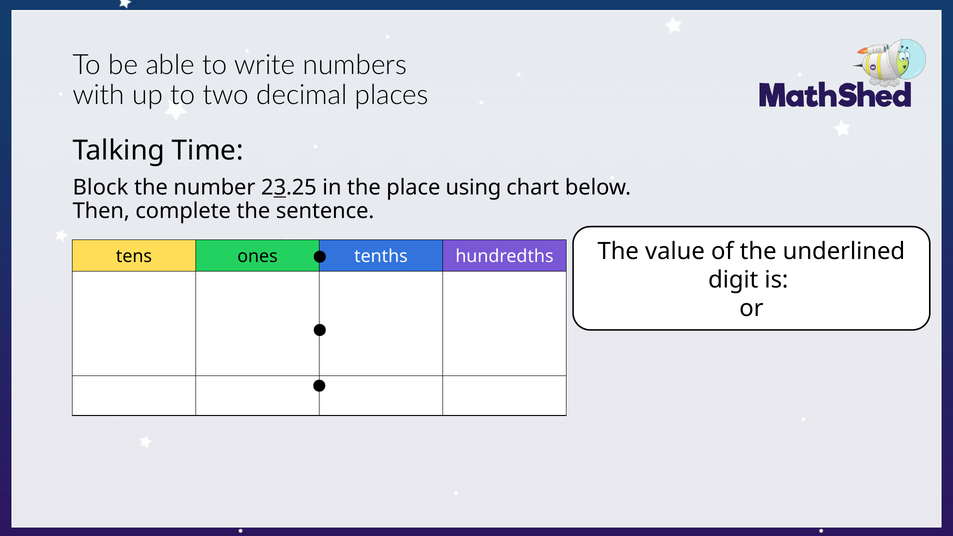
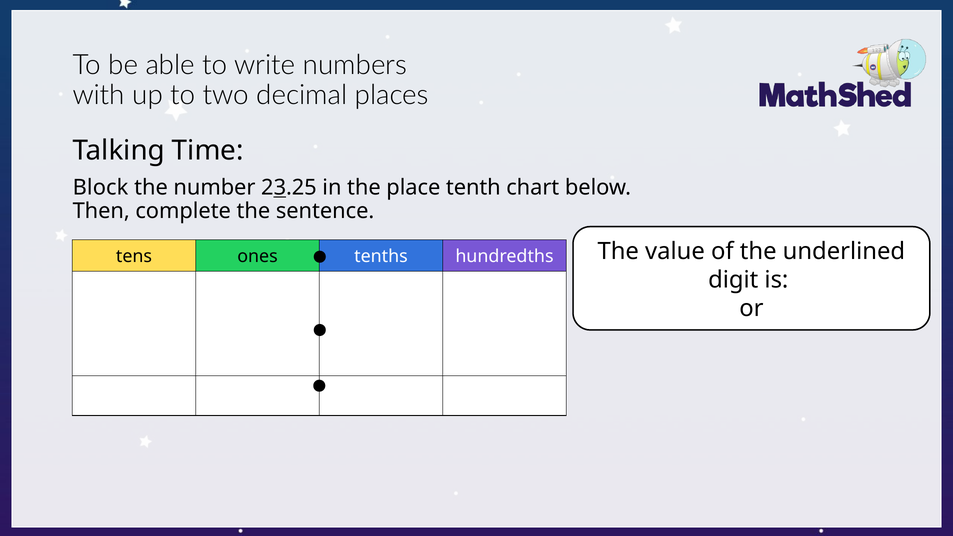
using: using -> tenth
